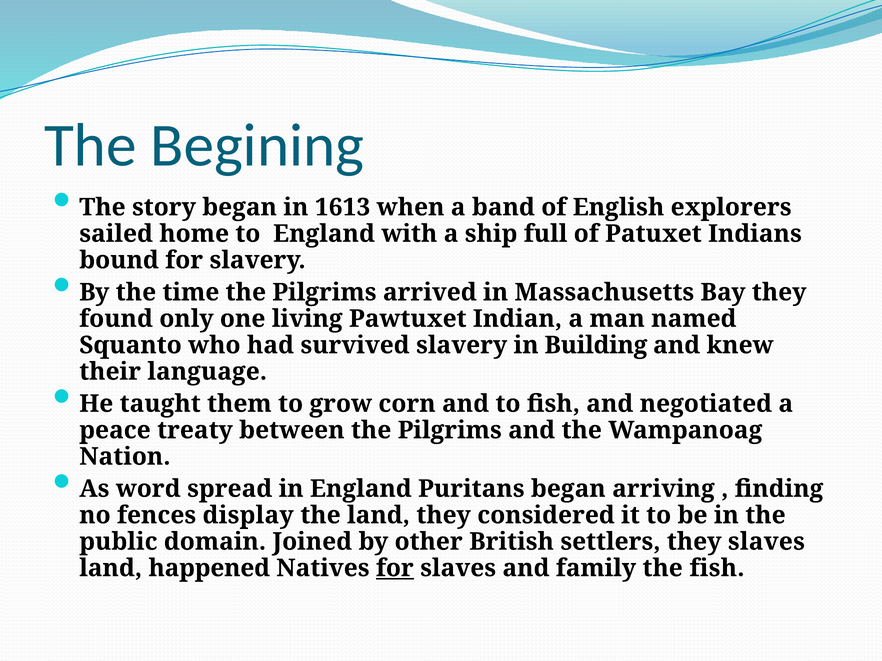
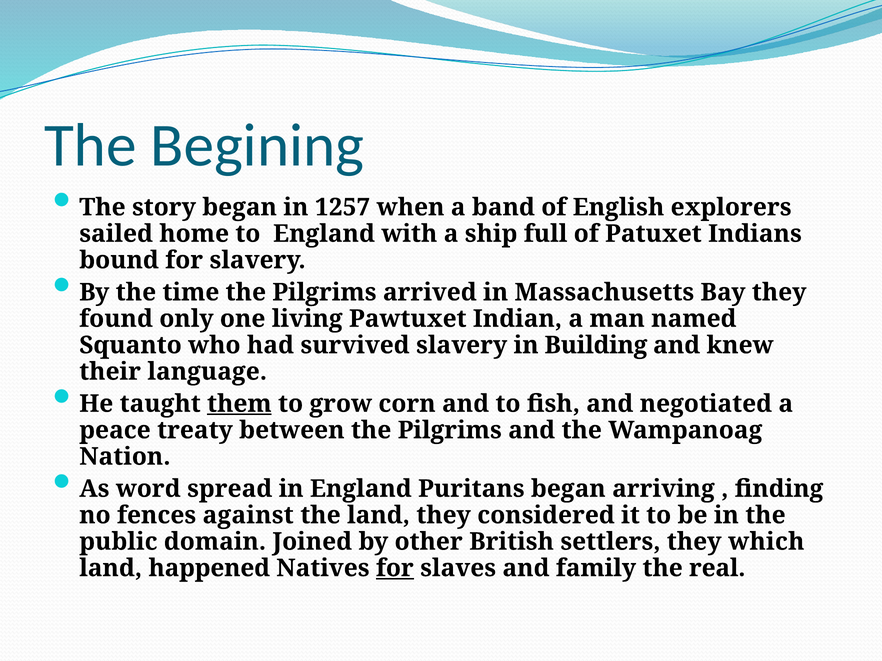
1613: 1613 -> 1257
them underline: none -> present
display: display -> against
they slaves: slaves -> which
the fish: fish -> real
